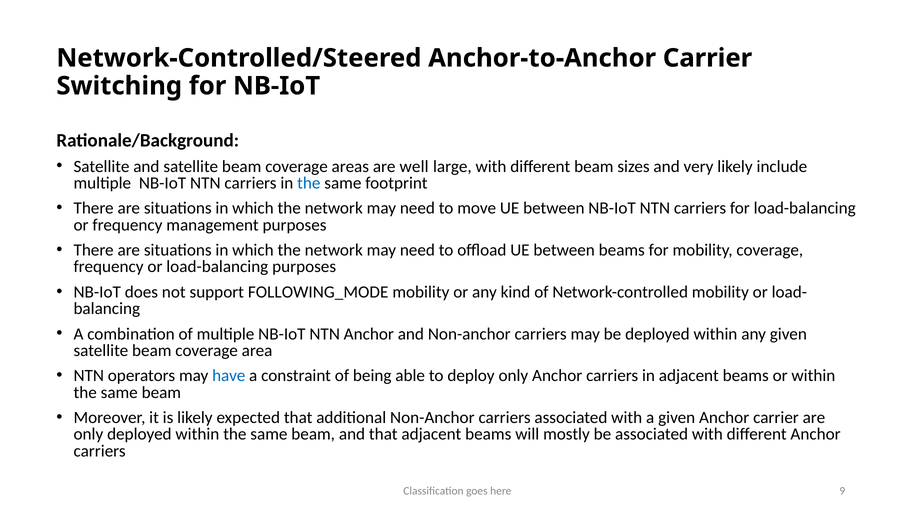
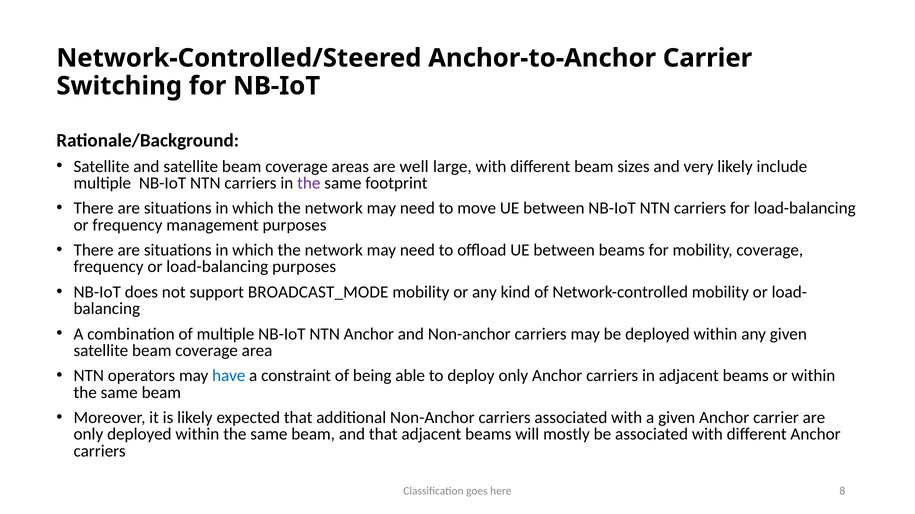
the at (309, 183) colour: blue -> purple
FOLLOWING_MODE: FOLLOWING_MODE -> BROADCAST_MODE
9: 9 -> 8
